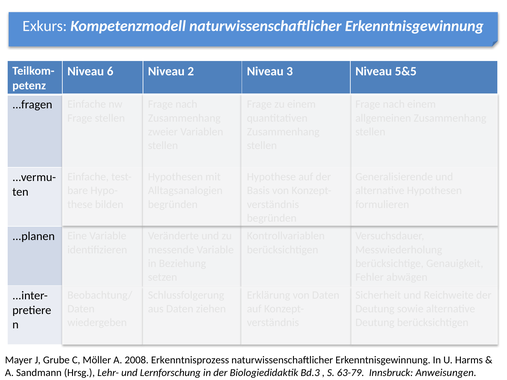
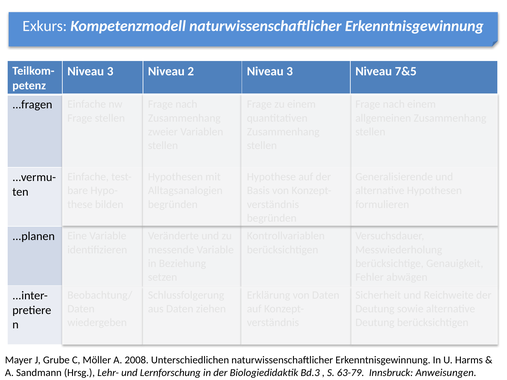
6 at (110, 71): 6 -> 3
5&5: 5&5 -> 7&5
Erkenntnisprozess: Erkenntnisprozess -> Unterschiedlichen
